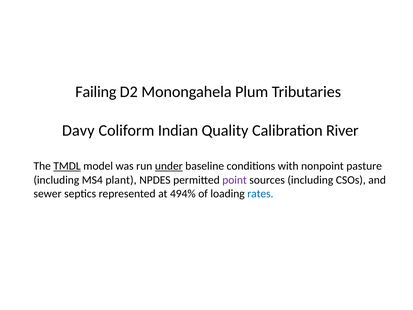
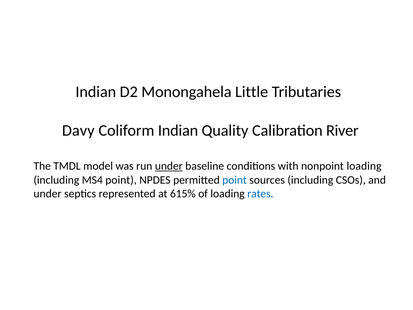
Failing at (96, 92): Failing -> Indian
Plum: Plum -> Little
TMDL underline: present -> none
nonpoint pasture: pasture -> loading
MS4 plant: plant -> point
point at (235, 180) colour: purple -> blue
sewer at (48, 194): sewer -> under
494%: 494% -> 615%
